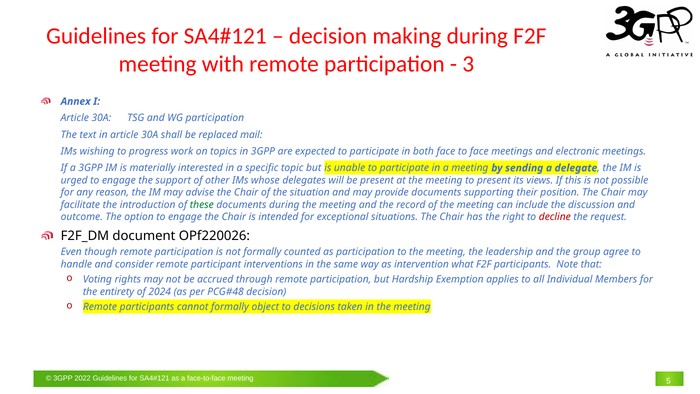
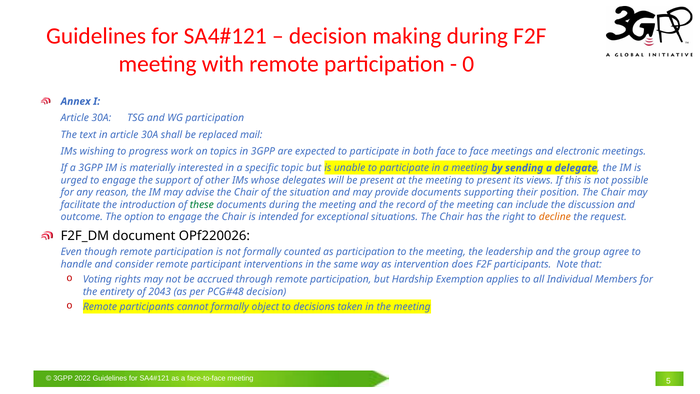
3: 3 -> 0
decline colour: red -> orange
what: what -> does
2024: 2024 -> 2043
